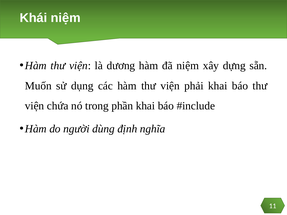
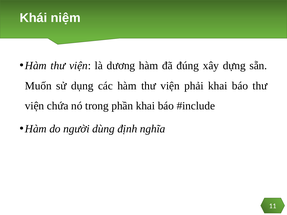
đã niệm: niệm -> đúng
